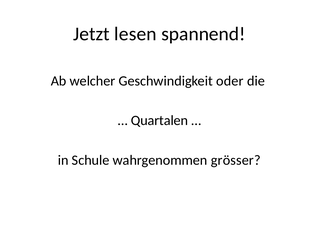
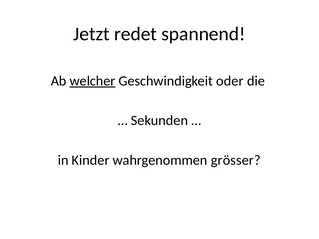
lesen: lesen -> redet
welcher underline: none -> present
Quartalen: Quartalen -> Sekunden
Schule: Schule -> Kinder
